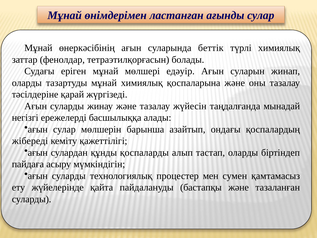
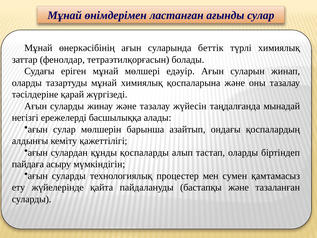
жібереді: жібереді -> алдынғы
